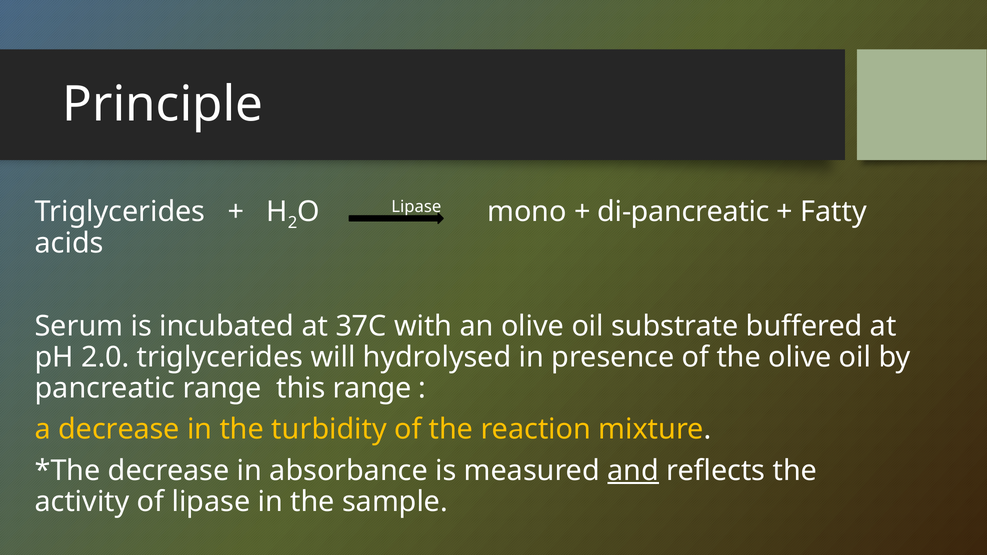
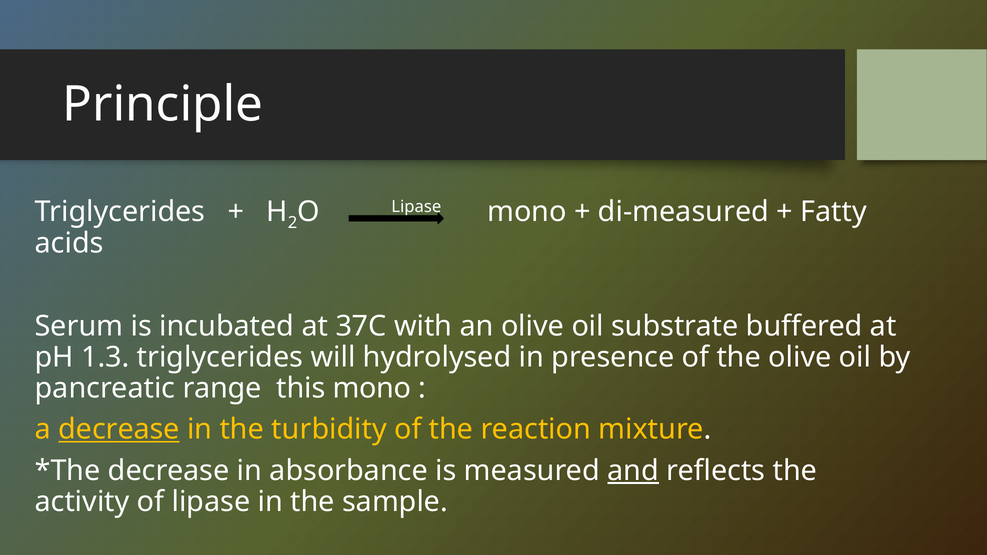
di-pancreatic: di-pancreatic -> di-measured
2.0: 2.0 -> 1.3
this range: range -> mono
decrease at (119, 430) underline: none -> present
